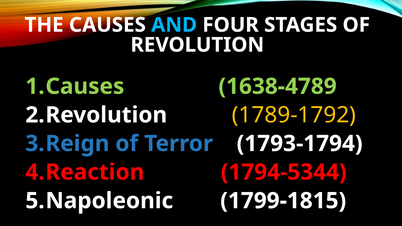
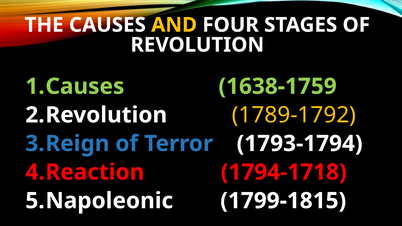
AND colour: light blue -> yellow
1638-4789: 1638-4789 -> 1638-1759
1794-5344: 1794-5344 -> 1794-1718
